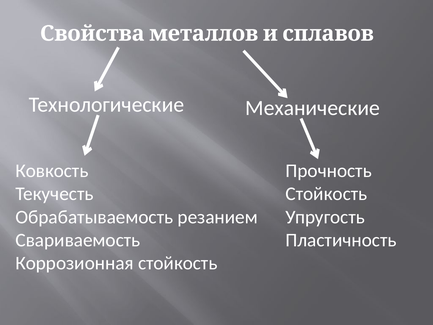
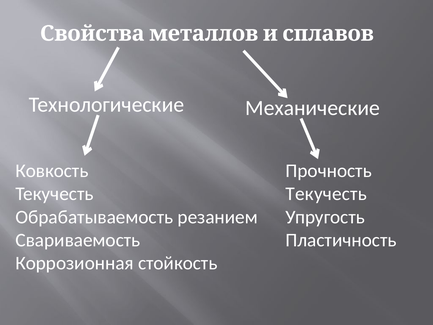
Стойкость at (326, 194): Стойкость -> Текучесть
